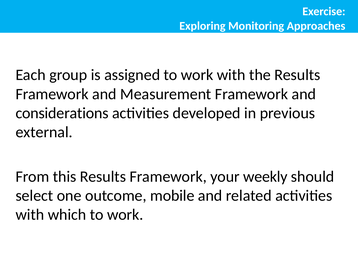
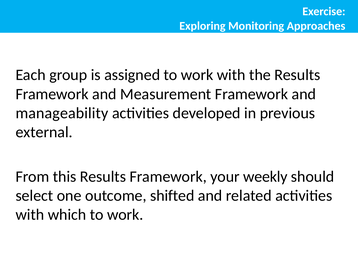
considerations: considerations -> manageability
mobile: mobile -> shifted
